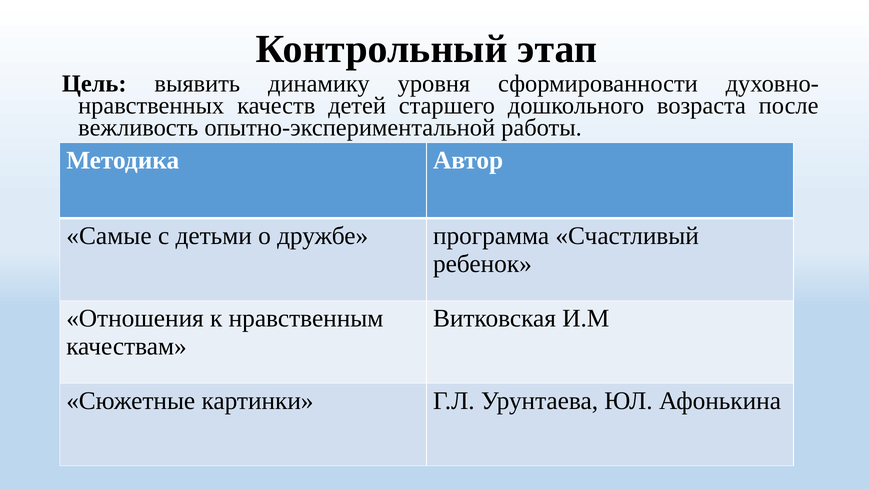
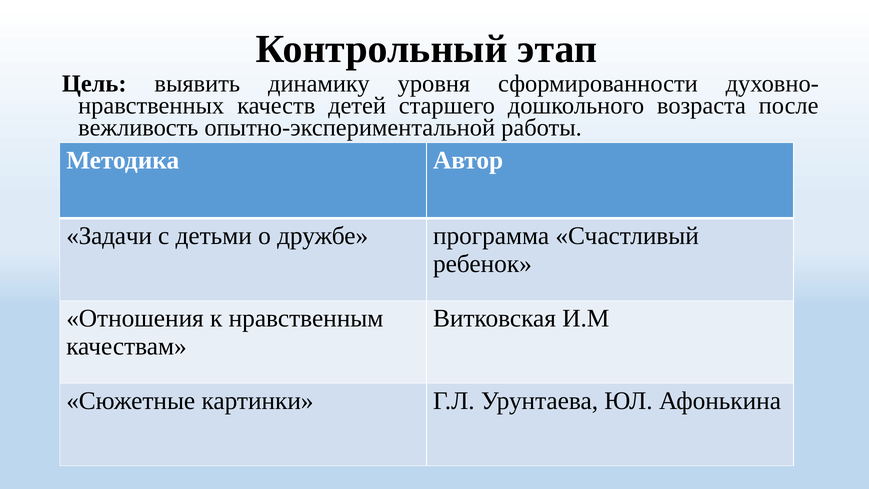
Самые: Самые -> Задачи
